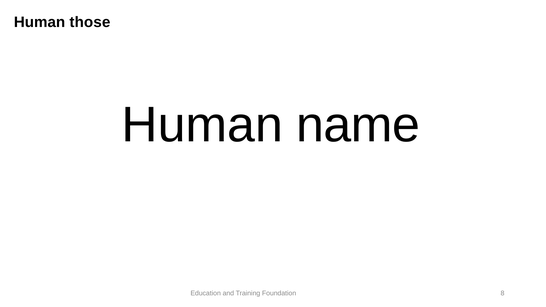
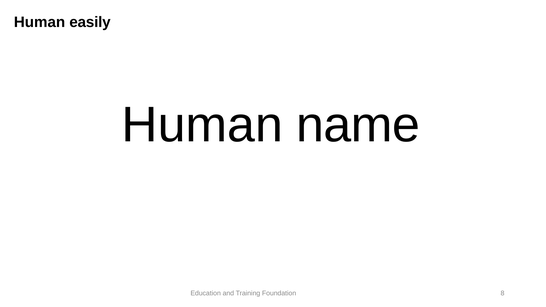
those: those -> easily
